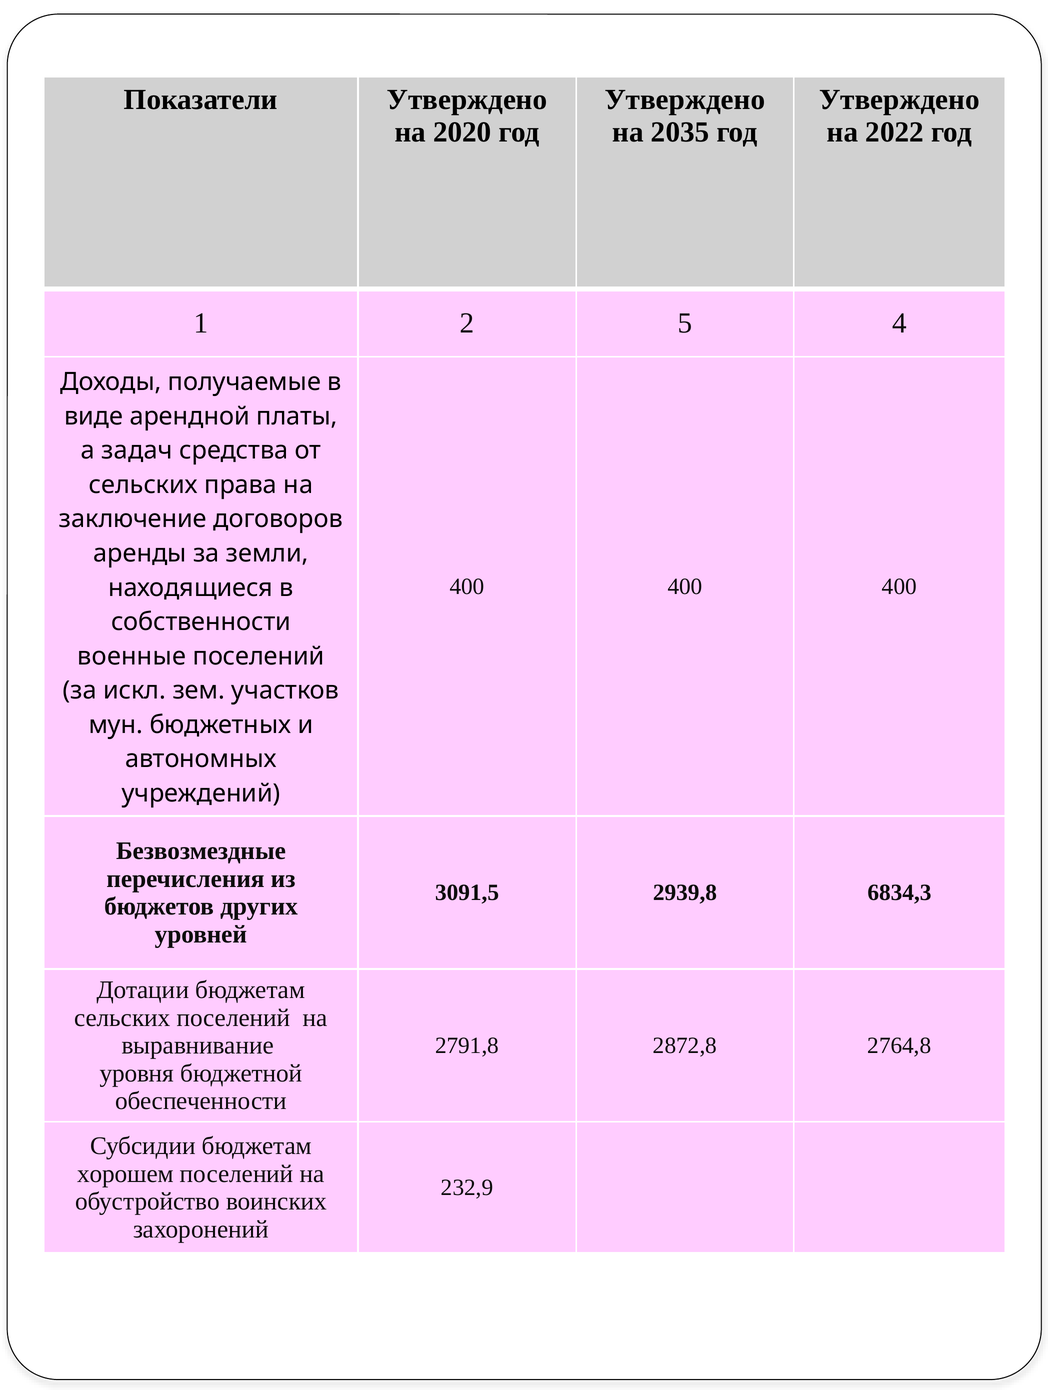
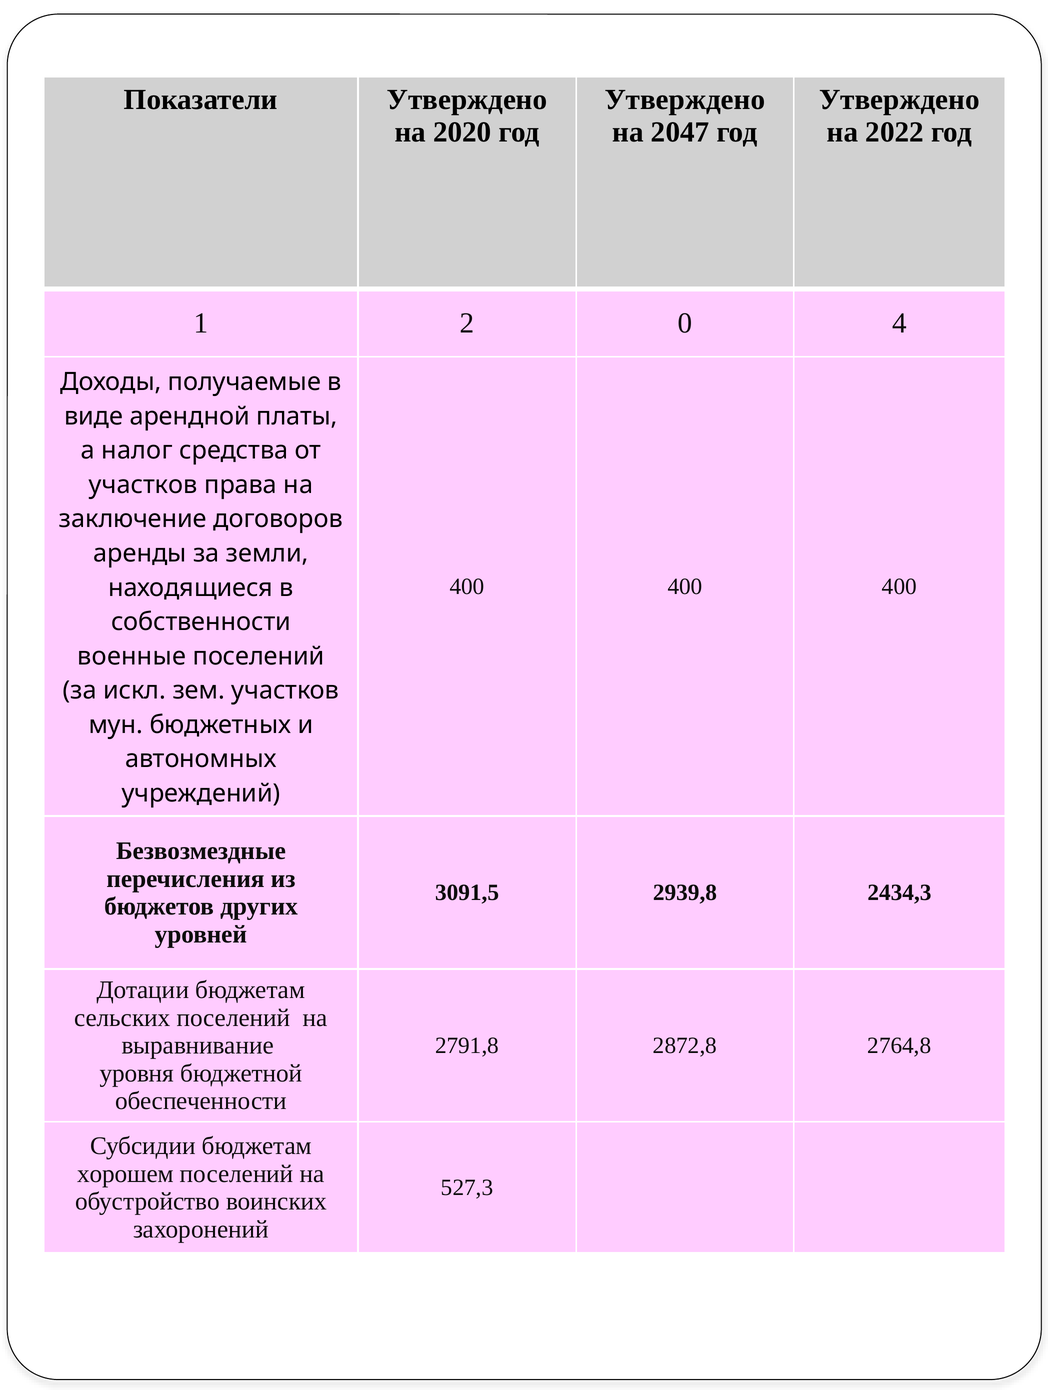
2035: 2035 -> 2047
5: 5 -> 0
задач: задач -> налог
сельских at (143, 485): сельских -> участков
6834,3: 6834,3 -> 2434,3
232,9: 232,9 -> 527,3
